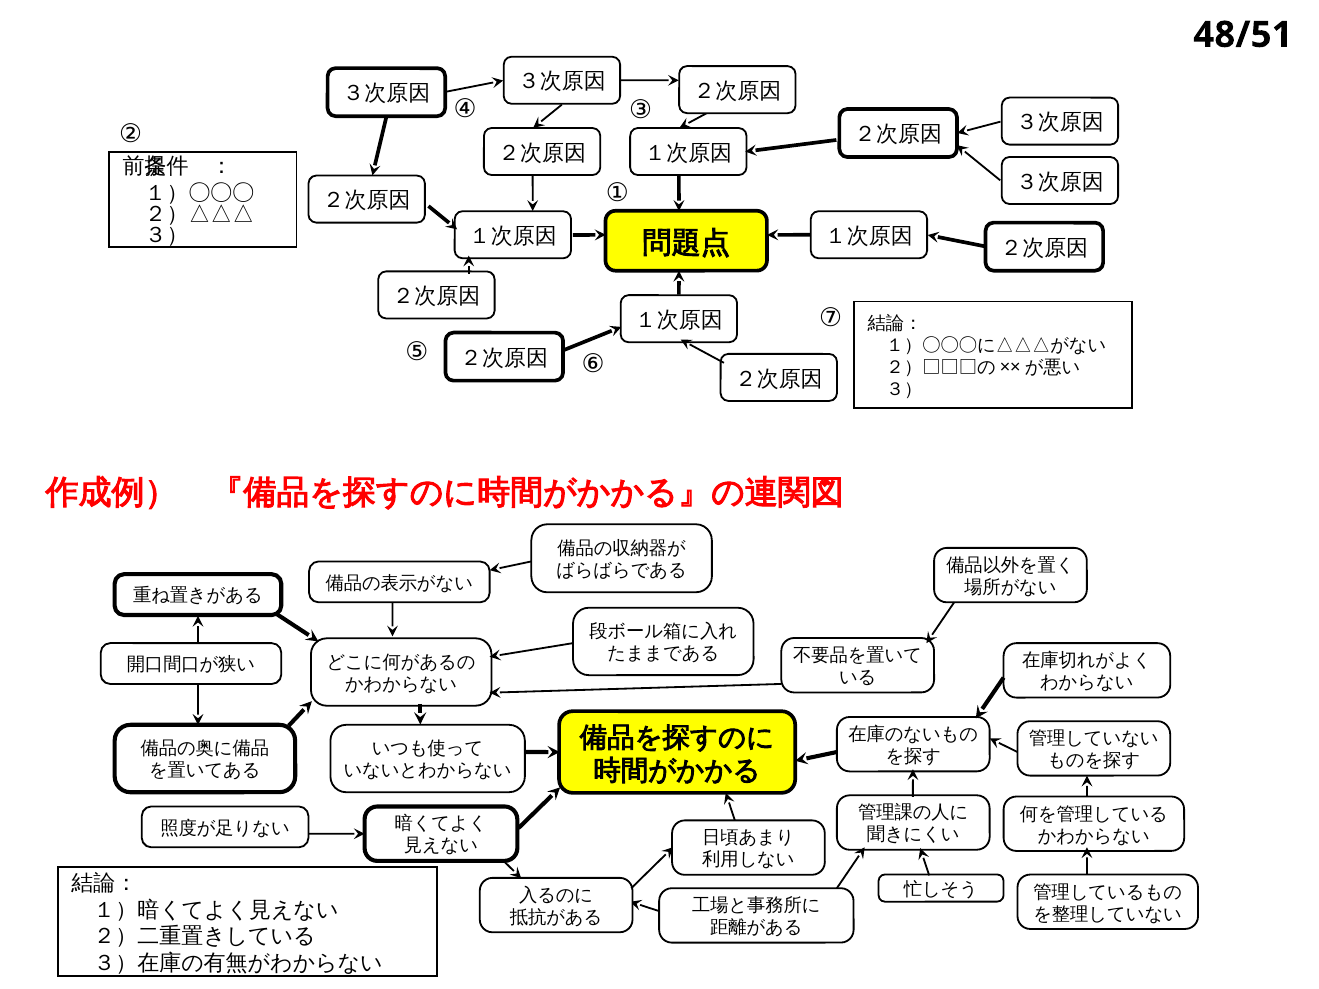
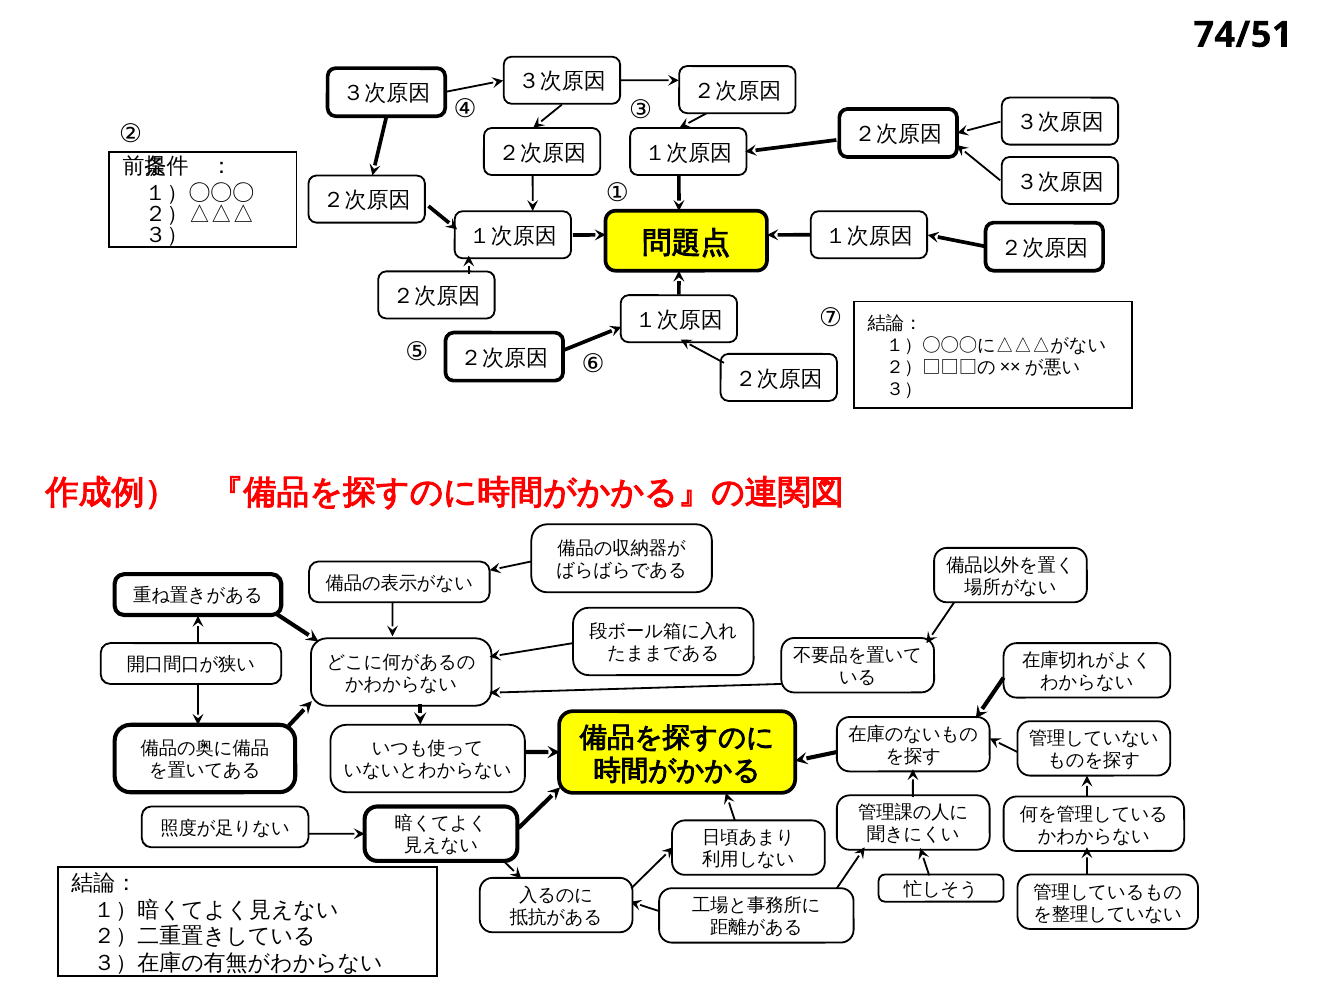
48/51: 48/51 -> 74/51
